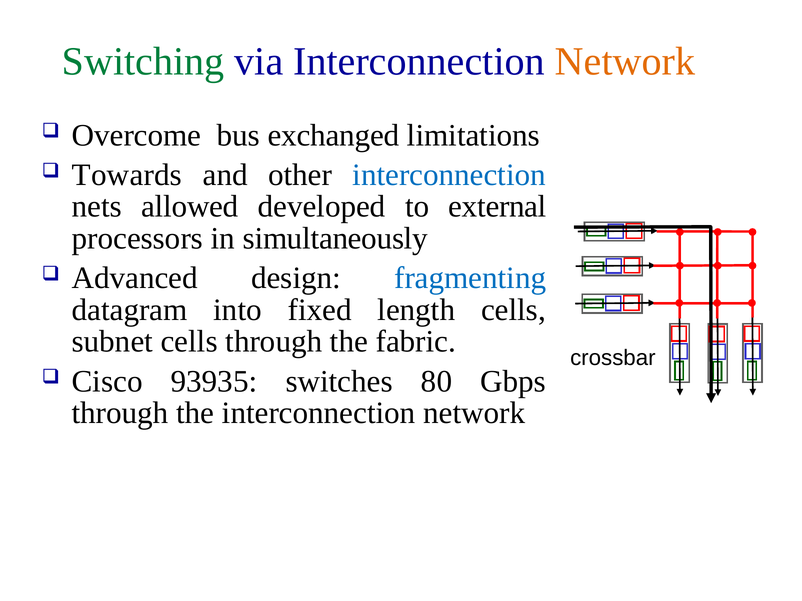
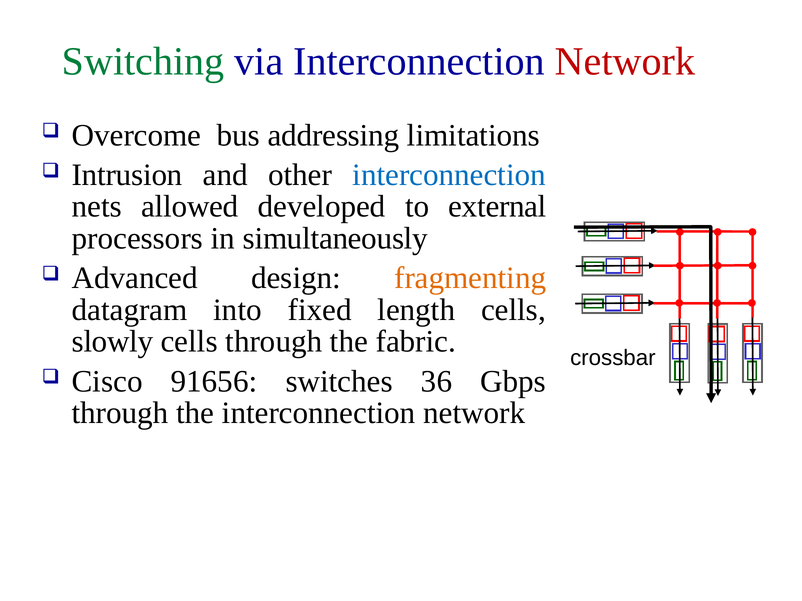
Network at (625, 61) colour: orange -> red
exchanged: exchanged -> addressing
Towards: Towards -> Intrusion
fragmenting colour: blue -> orange
subnet: subnet -> slowly
93935: 93935 -> 91656
80: 80 -> 36
